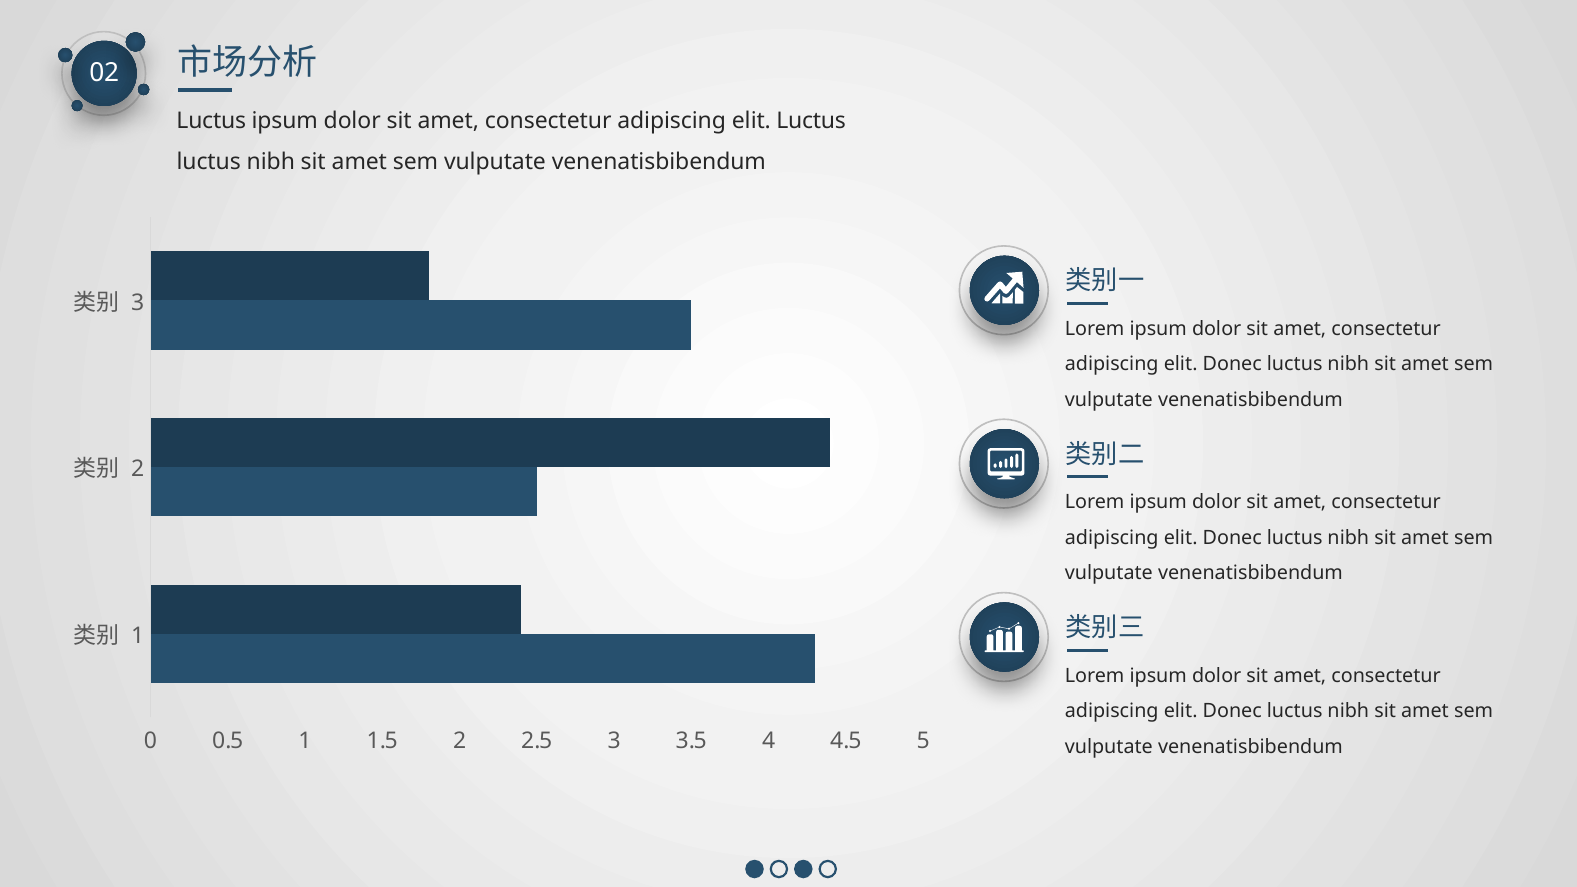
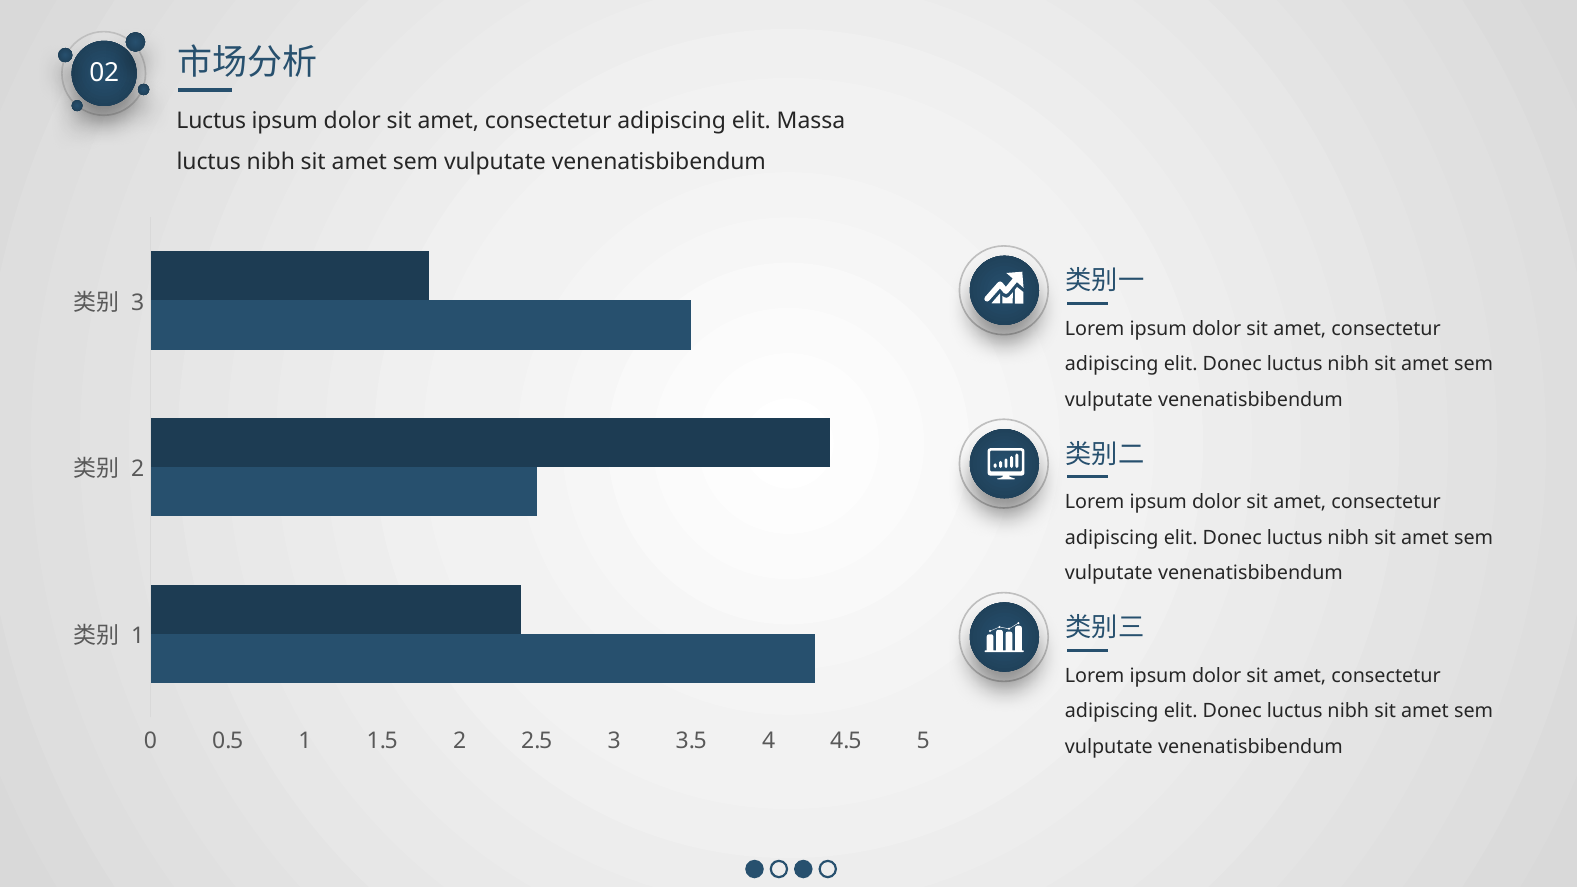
elit Luctus: Luctus -> Massa
